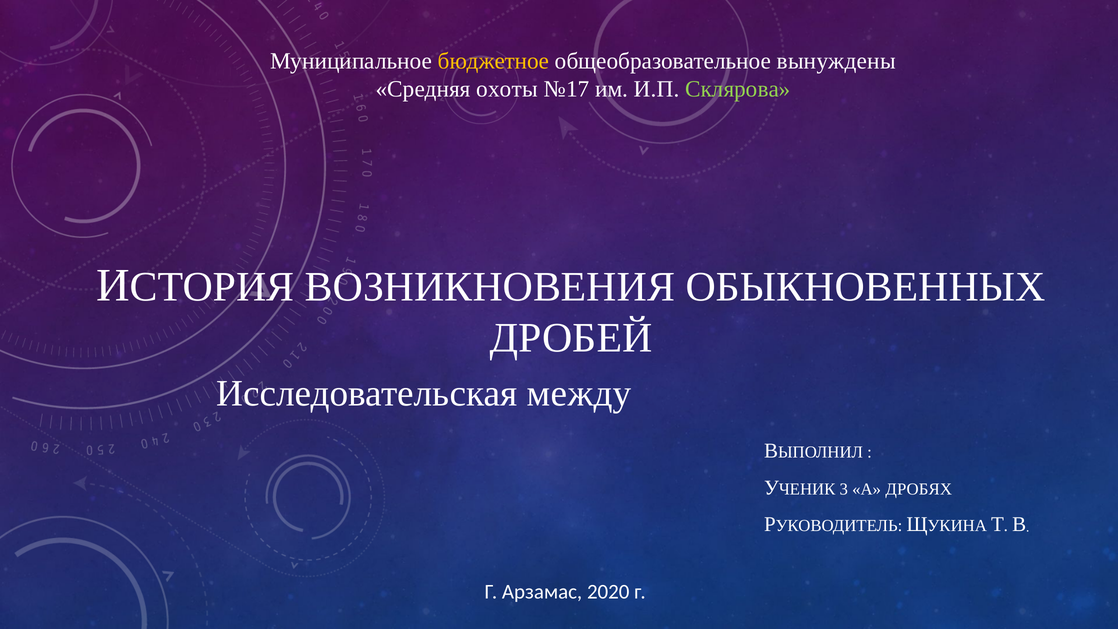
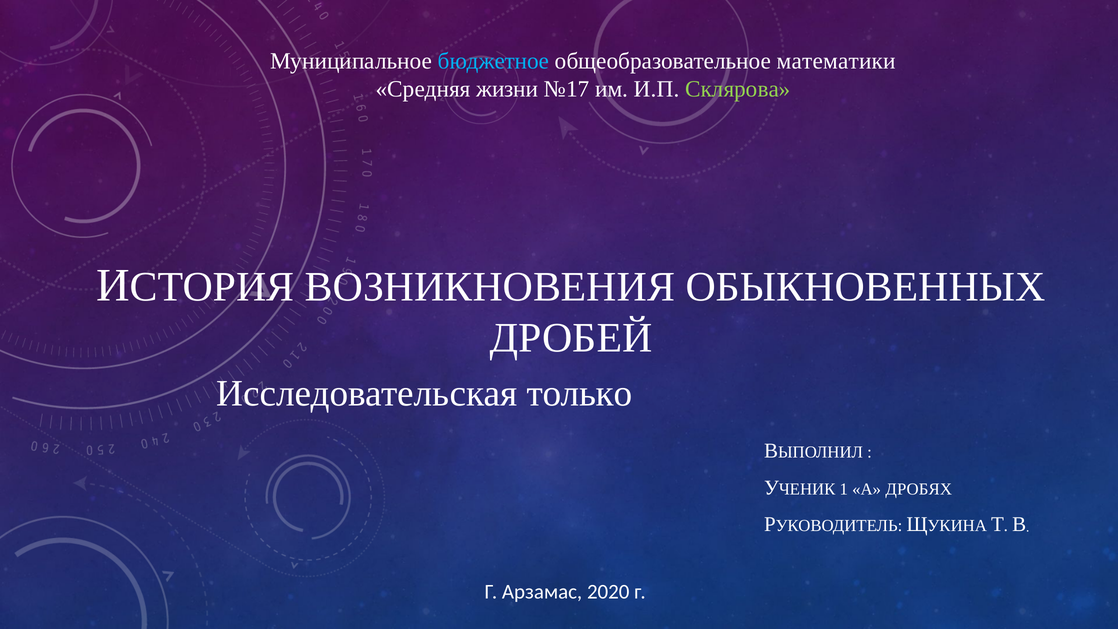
бюджетное colour: yellow -> light blue
вынуждены: вынуждены -> математики
охоты: охоты -> жизни
между: между -> только
3: 3 -> 1
